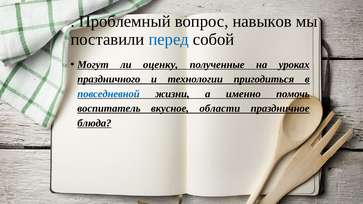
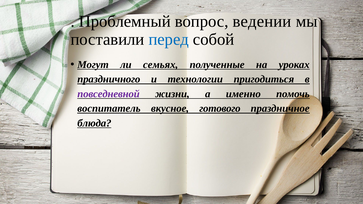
навыков: навыков -> ведении
оценку: оценку -> семьях
повседневной colour: blue -> purple
области: области -> готового
